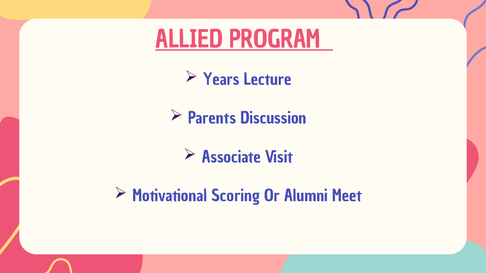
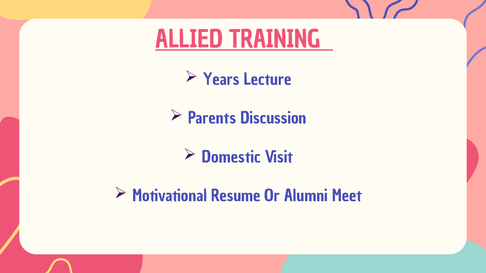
PROGRAM: PROGRAM -> TRAINING
Associate: Associate -> Domestic
Scoring: Scoring -> Resume
